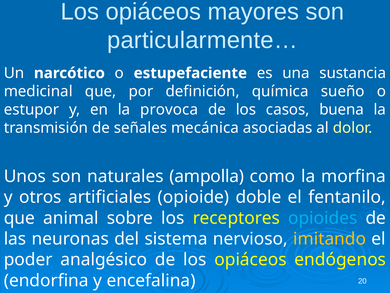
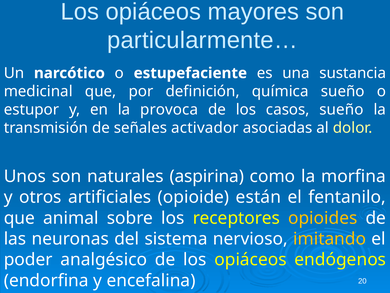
casos buena: buena -> sueño
mecánica: mecánica -> activador
ampolla: ampolla -> aspirina
doble: doble -> están
opioides colour: light blue -> yellow
